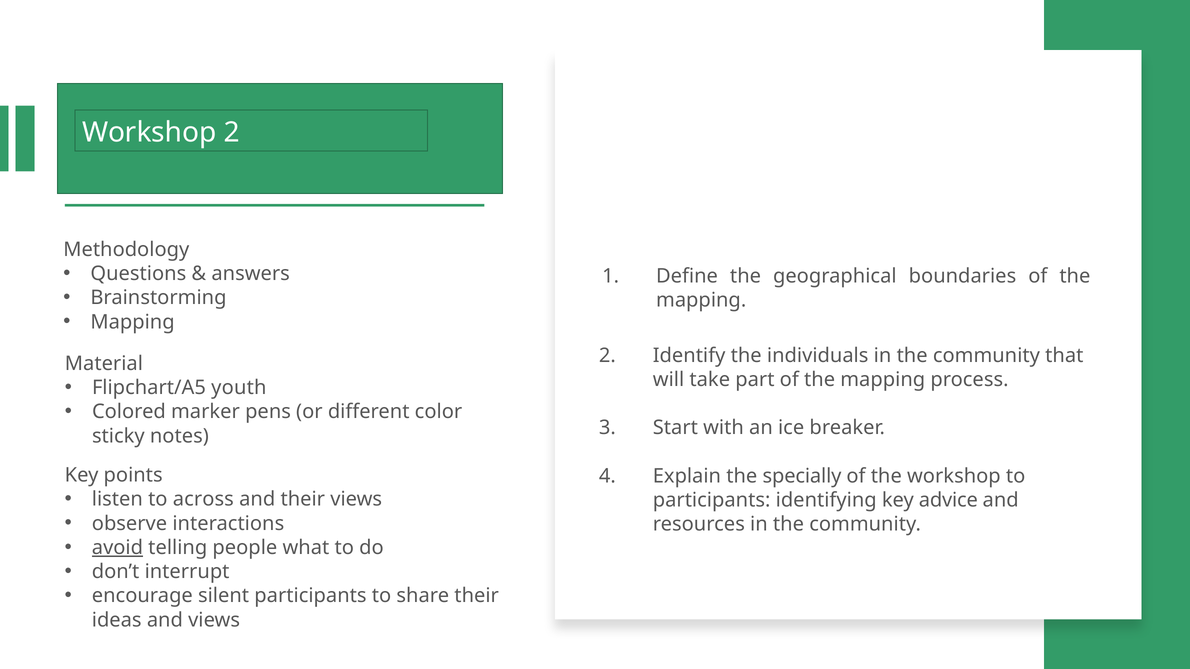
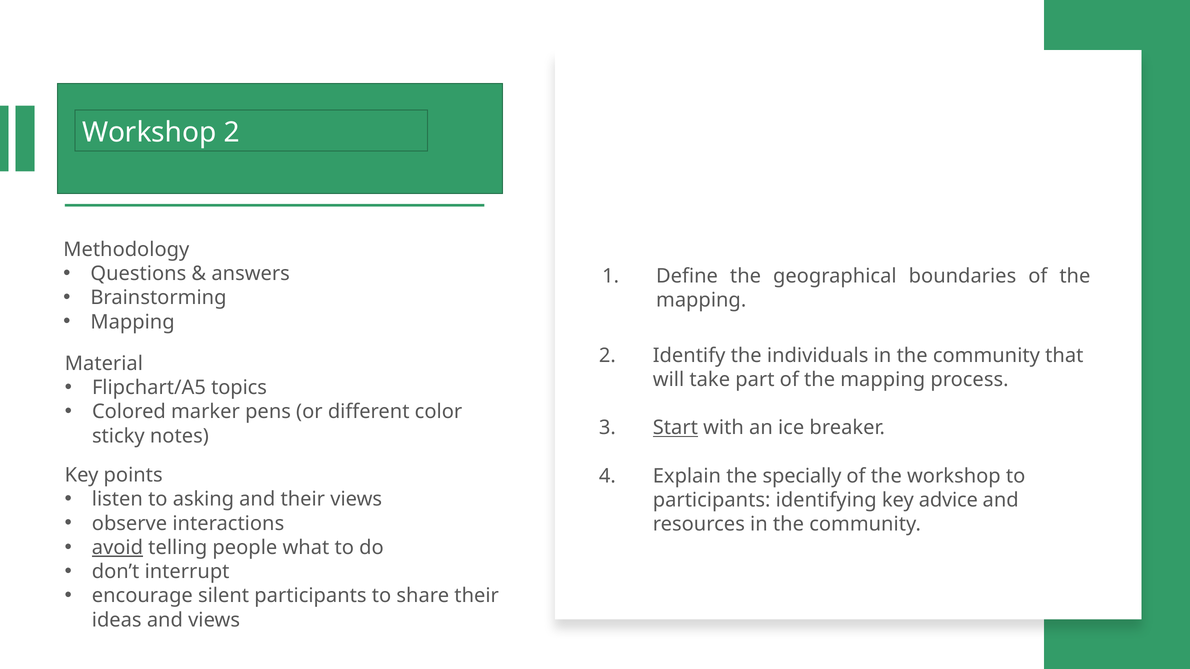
youth: youth -> topics
Start underline: none -> present
across: across -> asking
